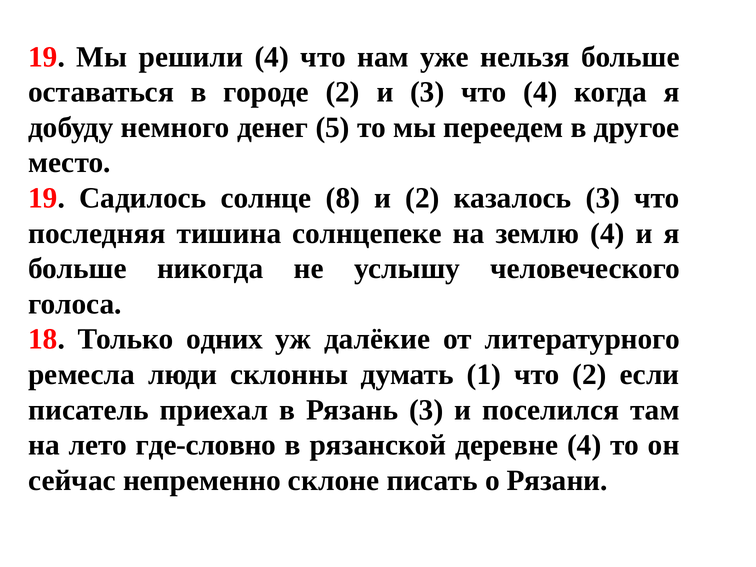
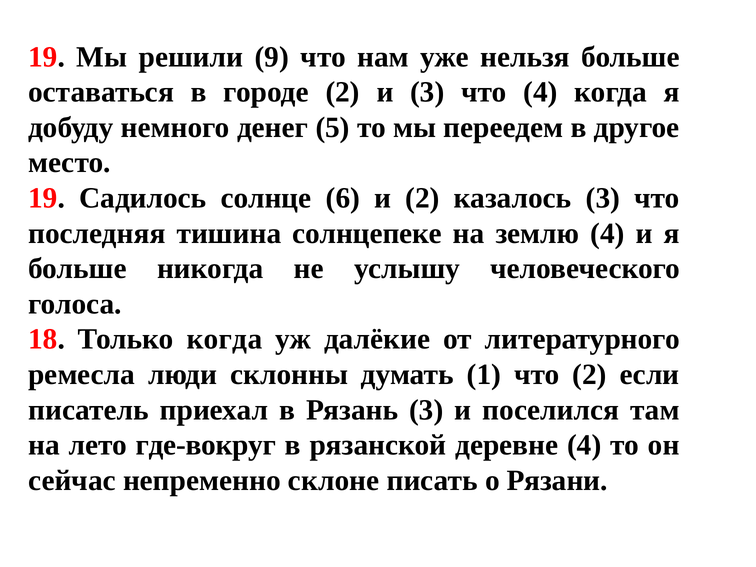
решили 4: 4 -> 9
8: 8 -> 6
Только одних: одних -> когда
где-словно: где-словно -> где-вокруг
